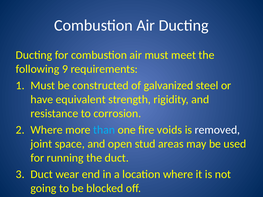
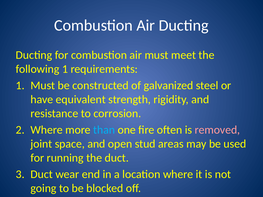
following 9: 9 -> 1
voids: voids -> often
removed colour: white -> pink
